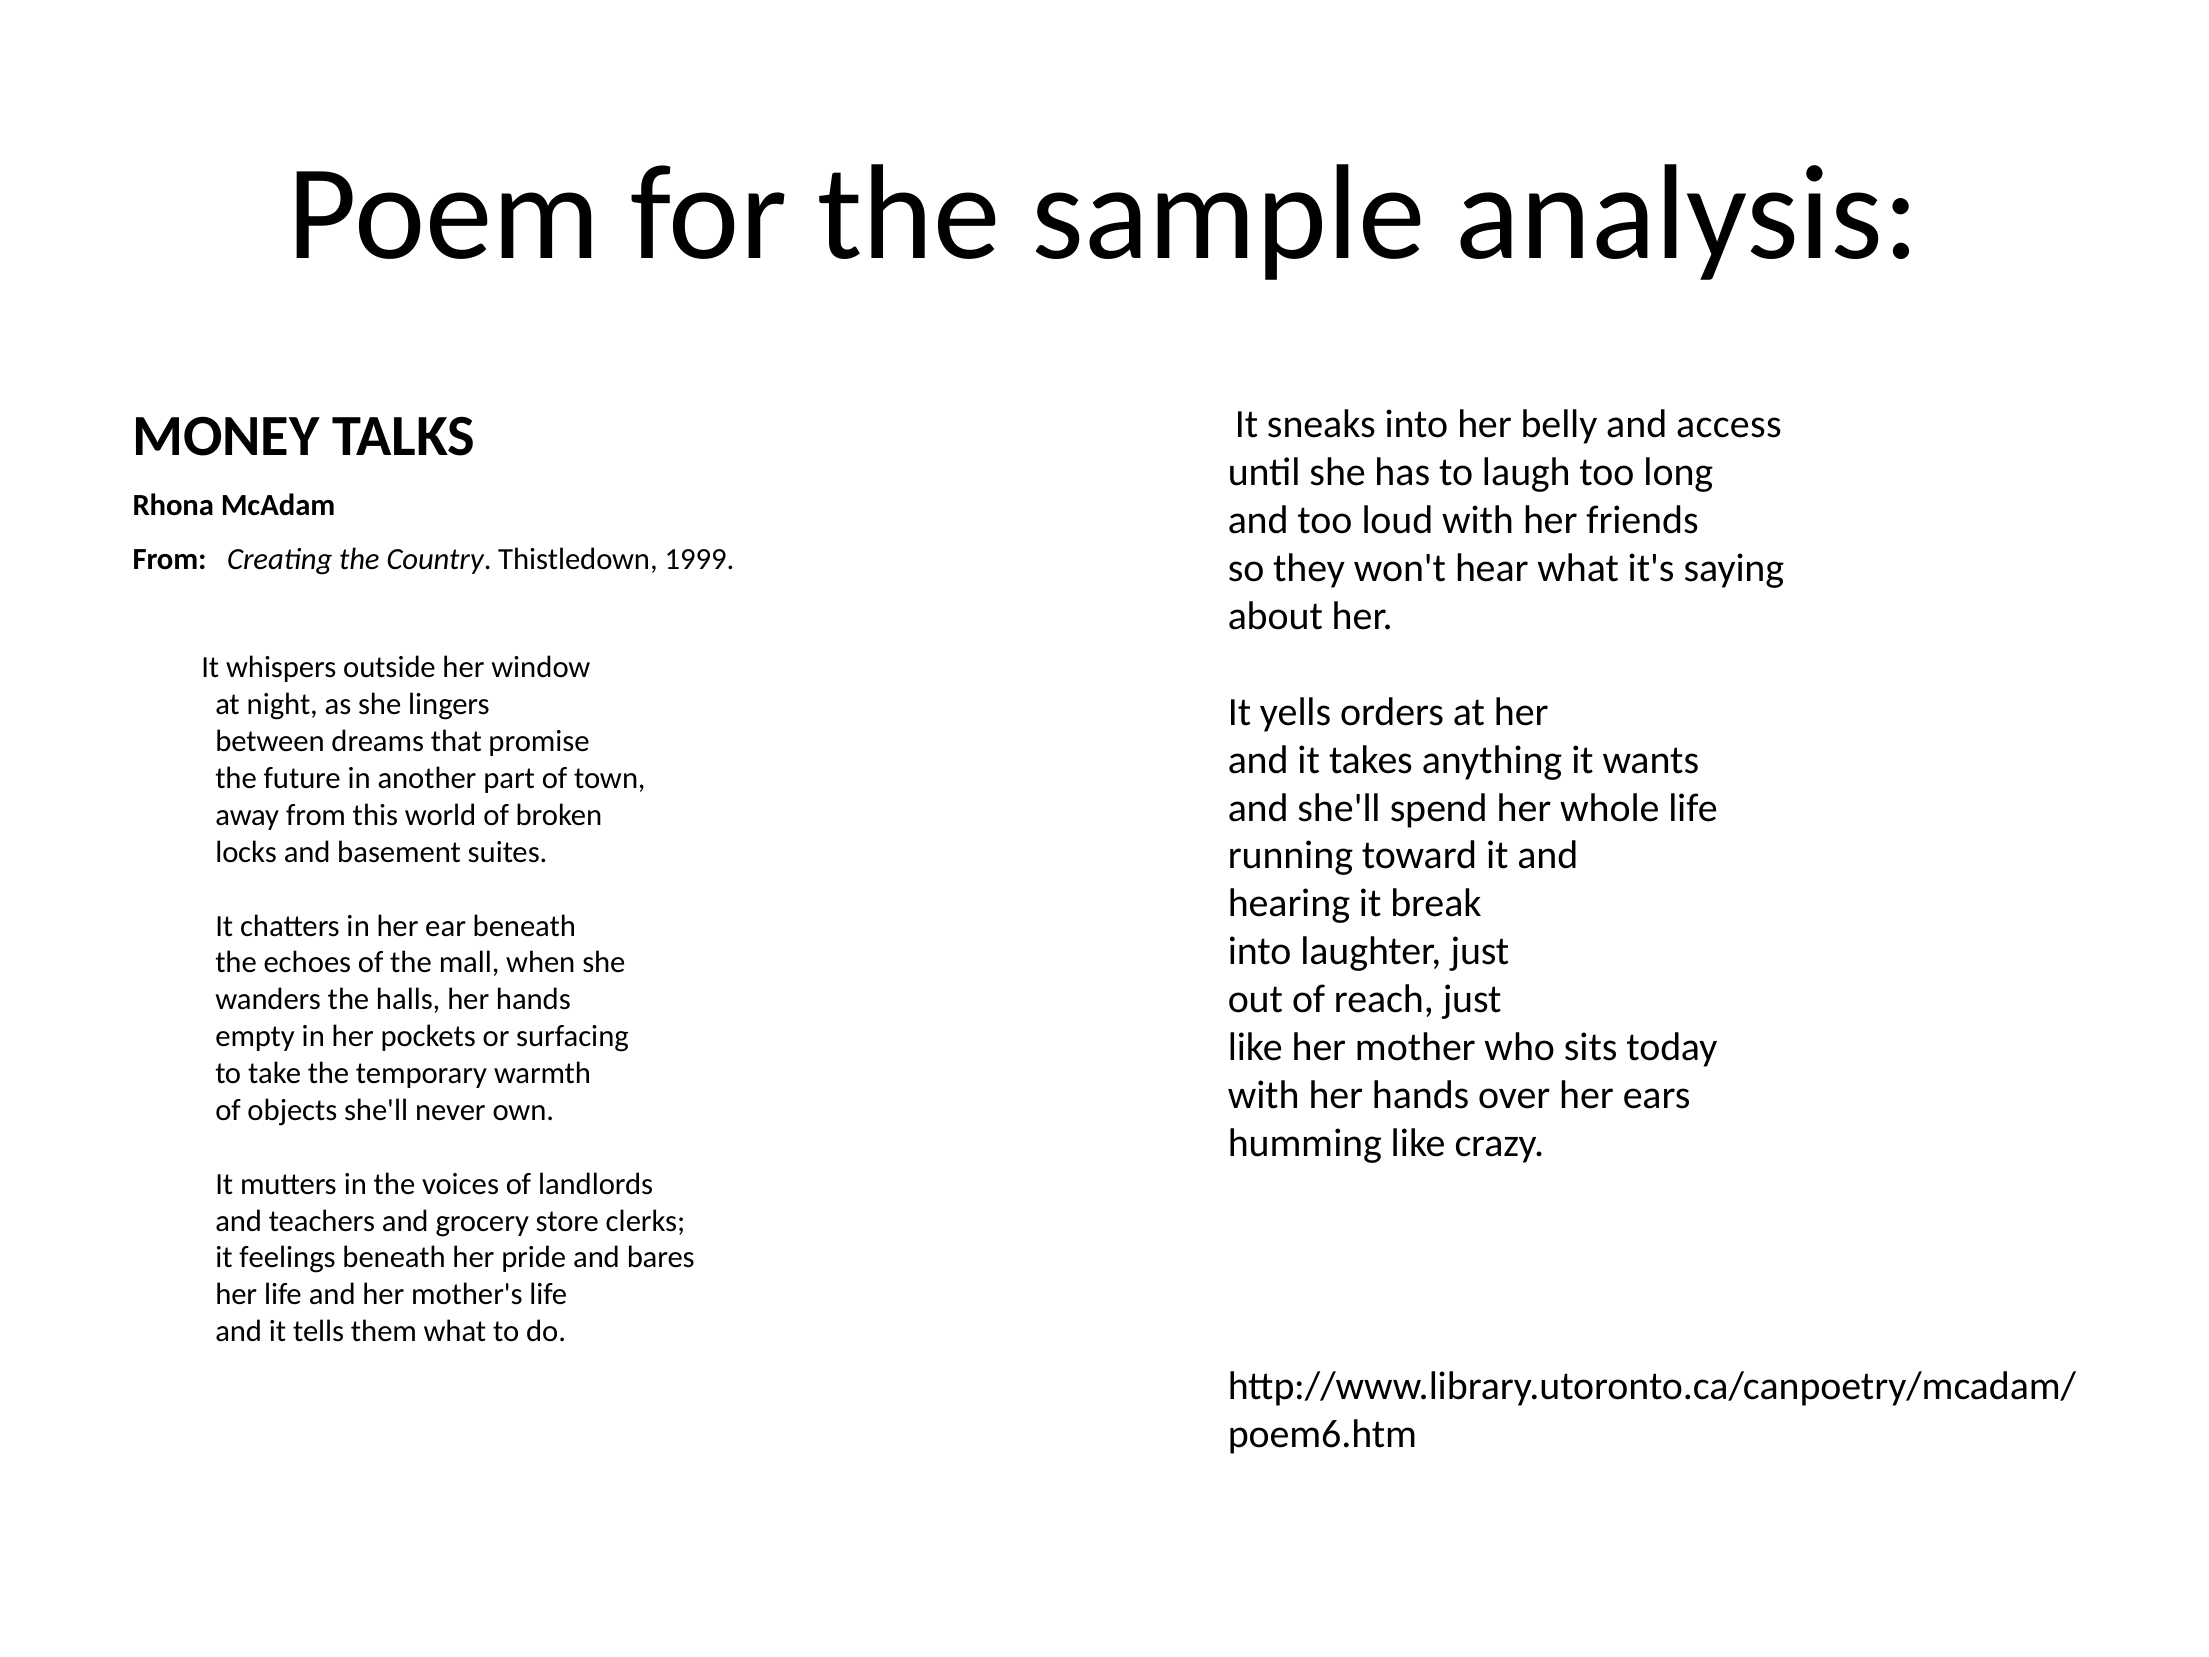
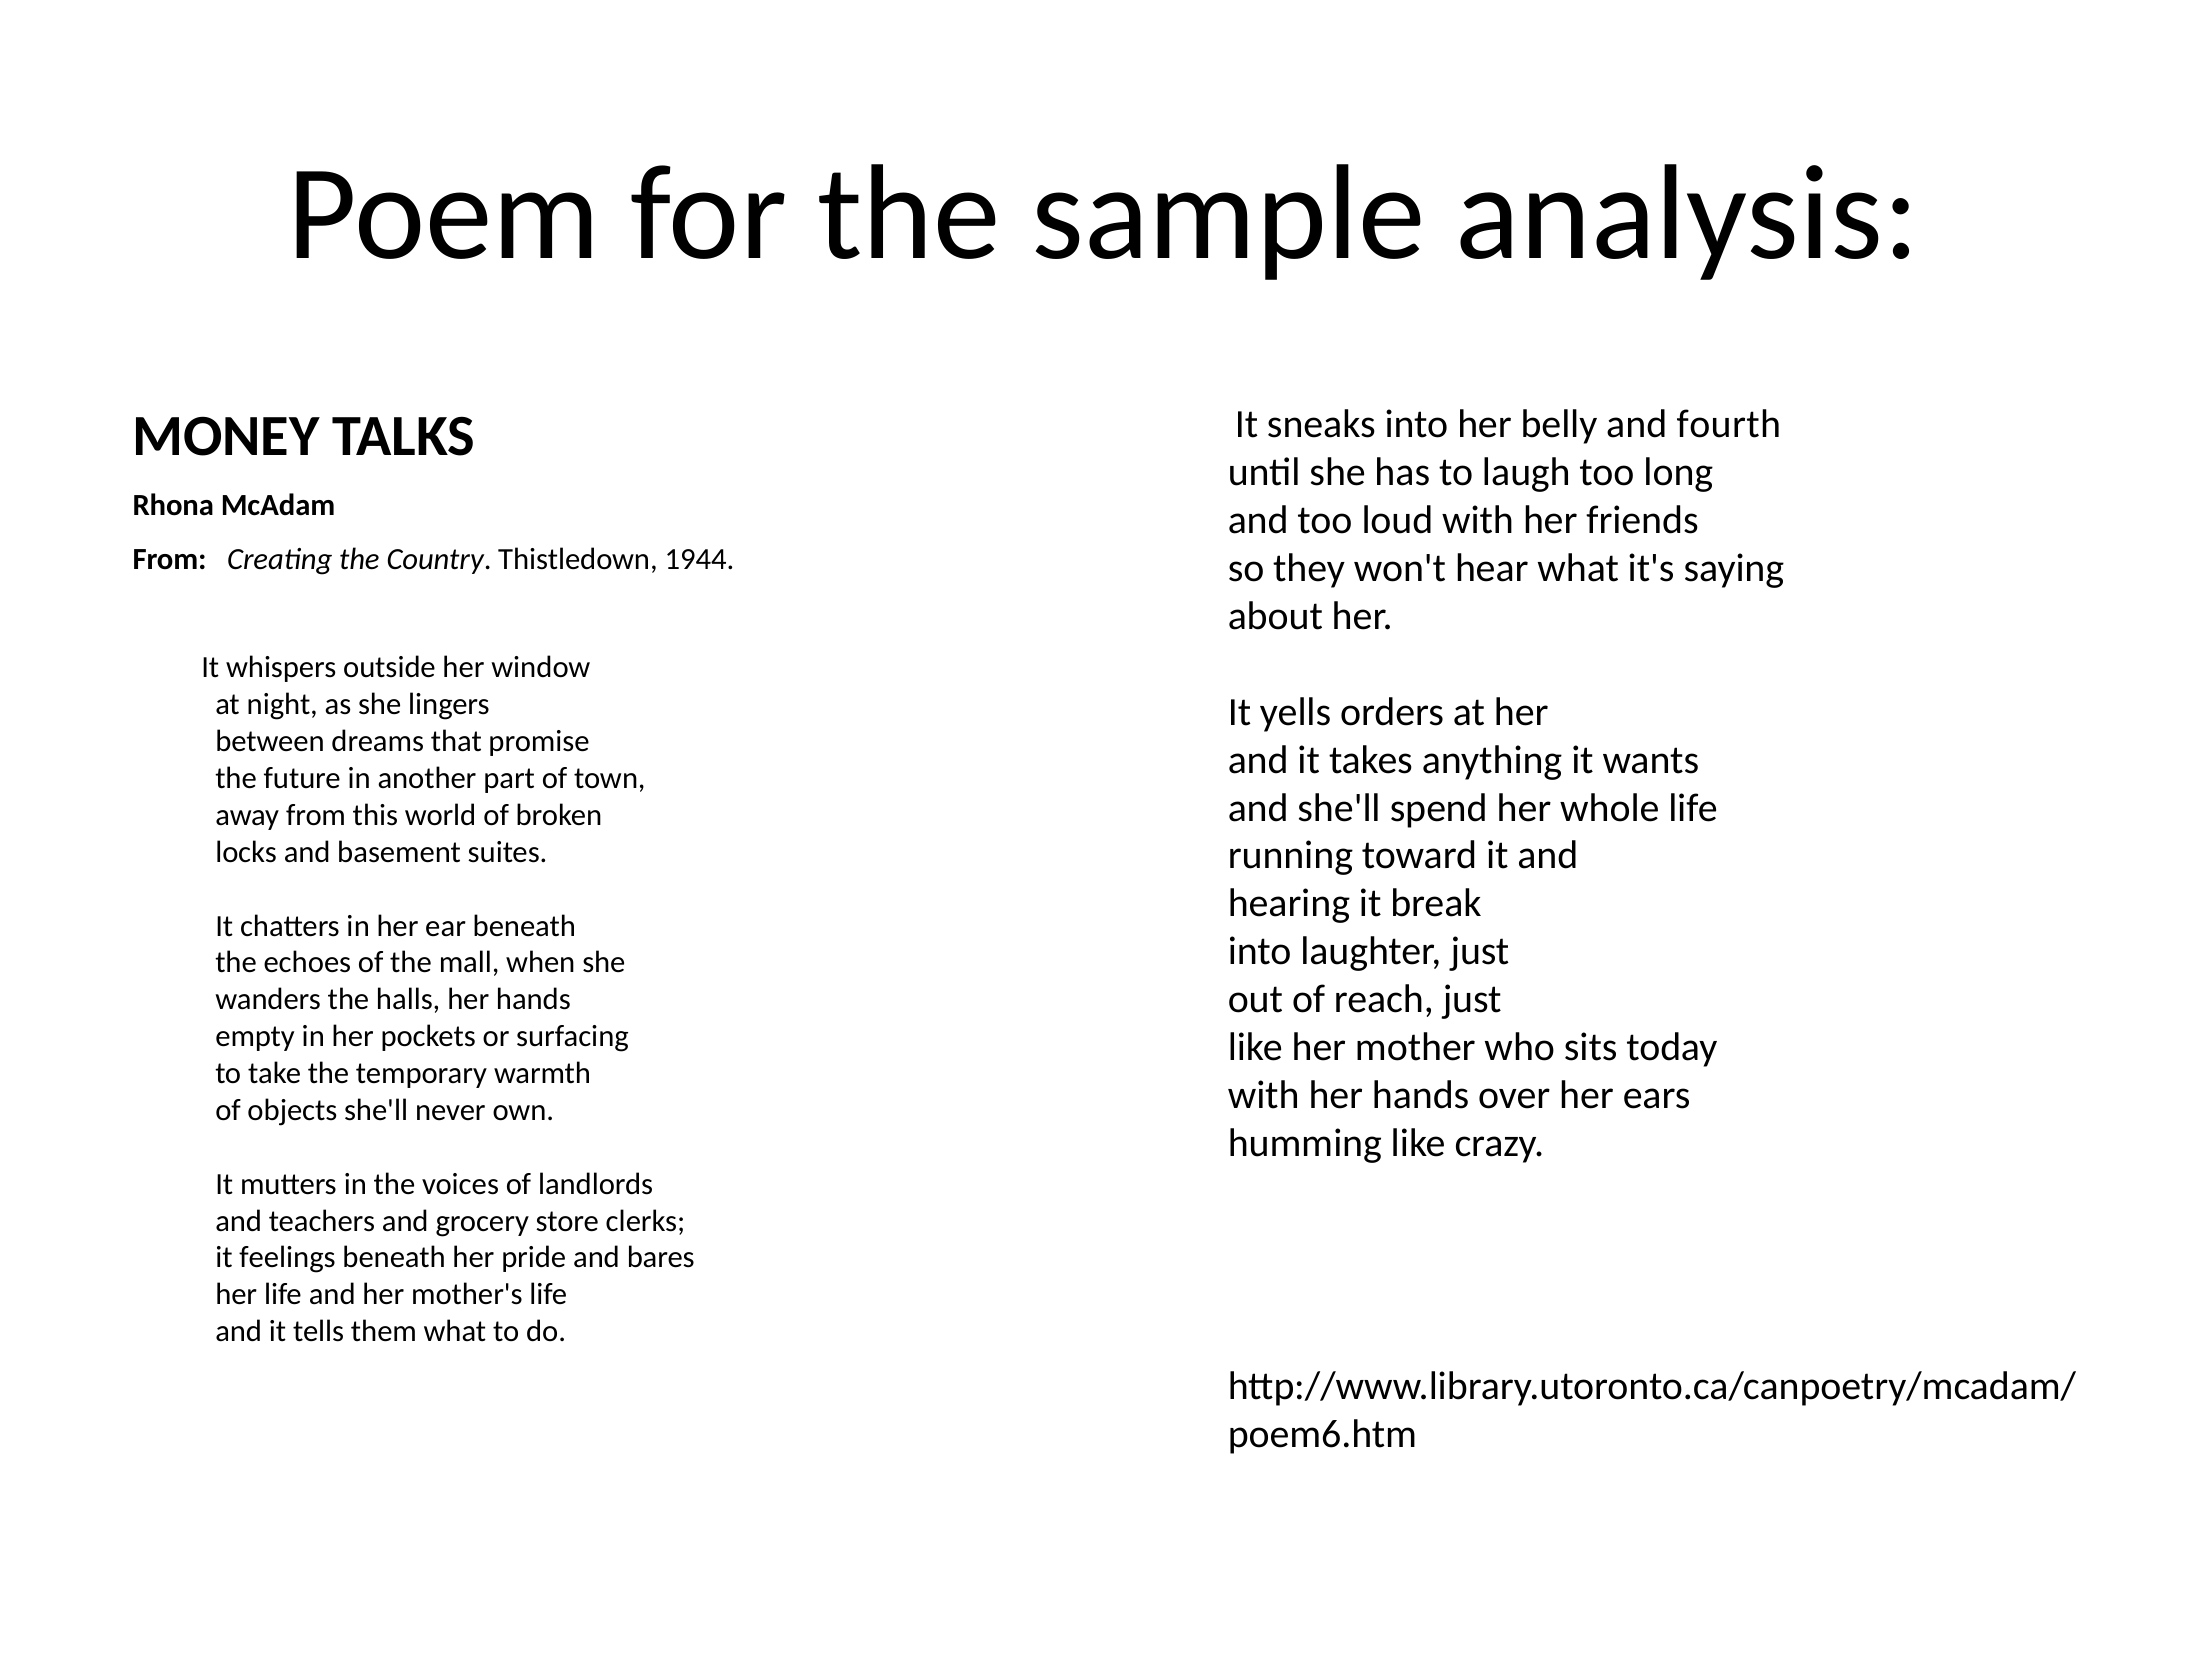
access: access -> fourth
1999: 1999 -> 1944
